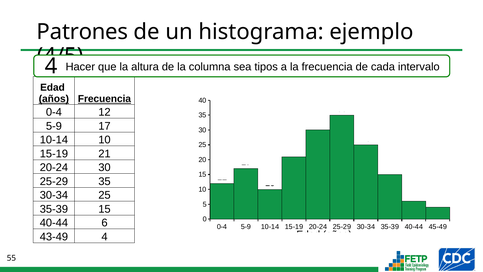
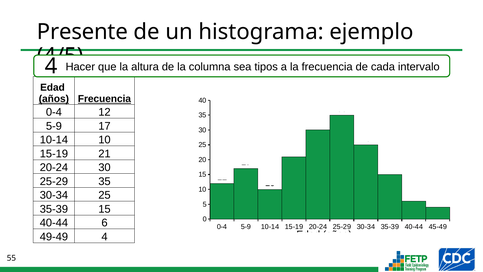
Patrones: Patrones -> Presente
43-49: 43-49 -> 49-49
